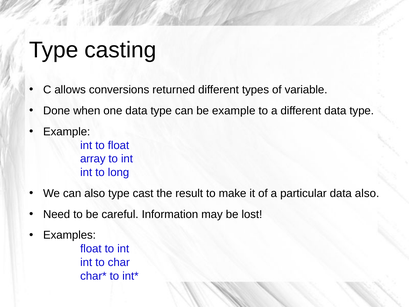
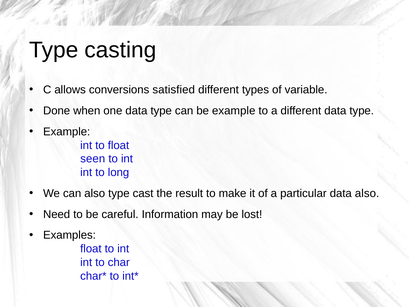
returned: returned -> satisfied
array: array -> seen
